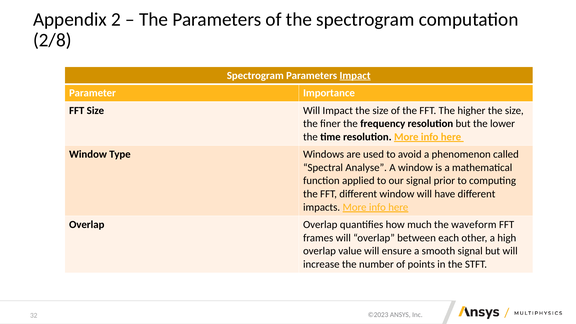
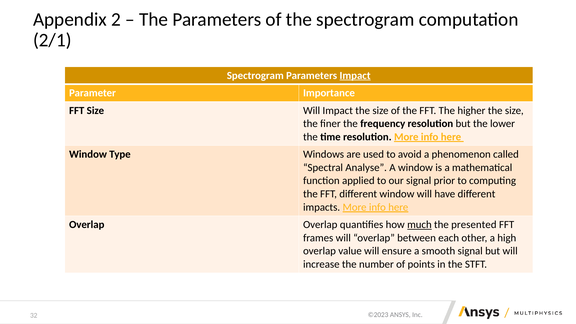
2/8: 2/8 -> 2/1
much underline: none -> present
waveform: waveform -> presented
